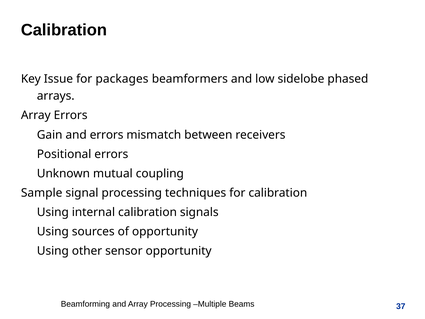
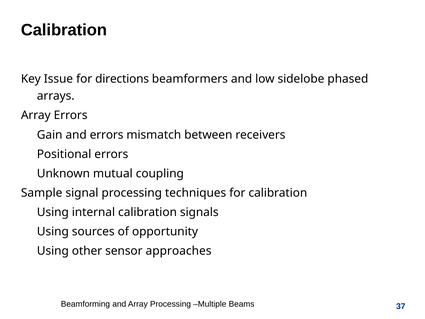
packages: packages -> directions
sensor opportunity: opportunity -> approaches
